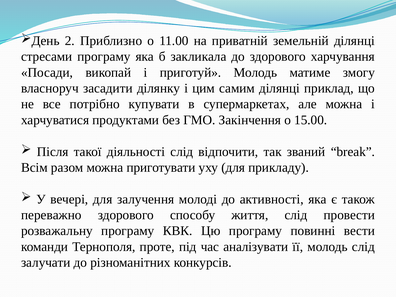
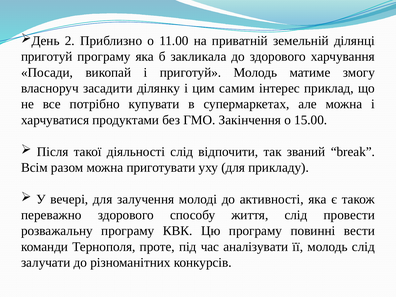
стресами at (47, 57): стресами -> приготуй
самим ділянці: ділянці -> інтерес
